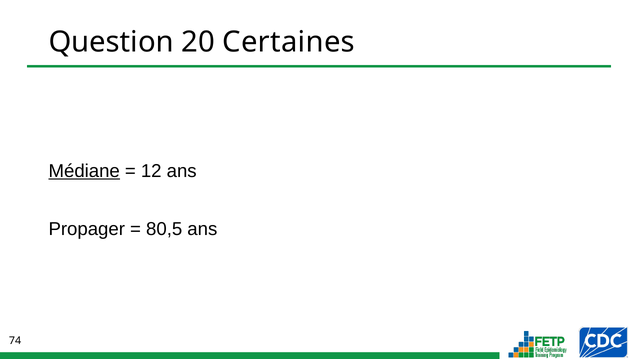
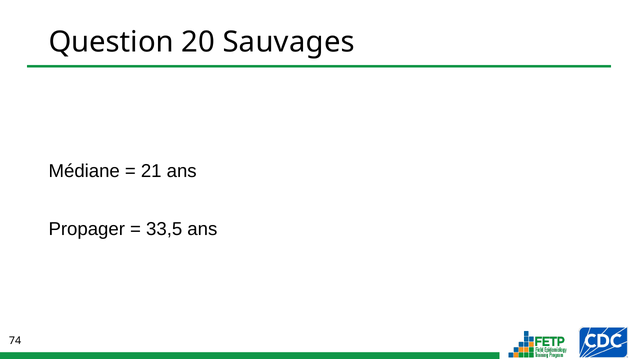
Certaines: Certaines -> Sauvages
Médiane underline: present -> none
12: 12 -> 21
80,5: 80,5 -> 33,5
